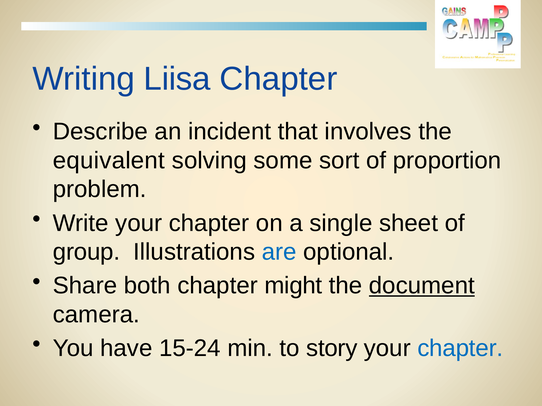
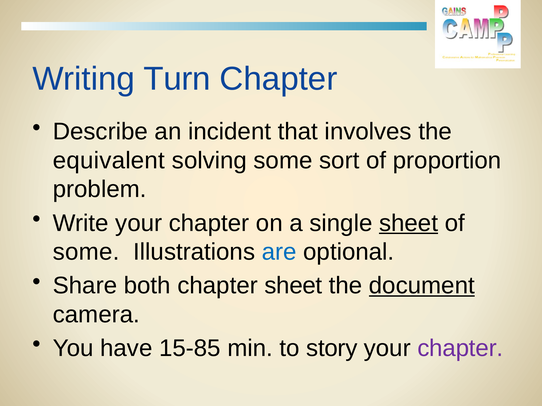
Liisa: Liisa -> Turn
sheet at (409, 223) underline: none -> present
group at (86, 252): group -> some
chapter might: might -> sheet
15-24: 15-24 -> 15-85
chapter at (460, 349) colour: blue -> purple
